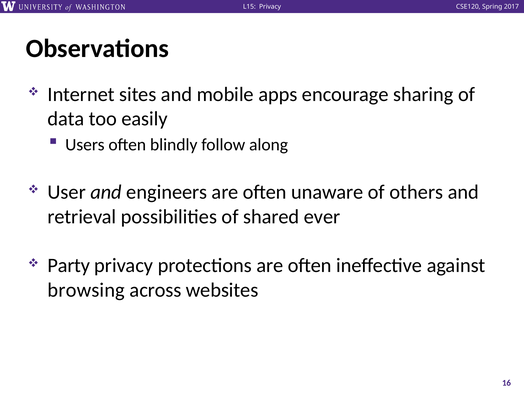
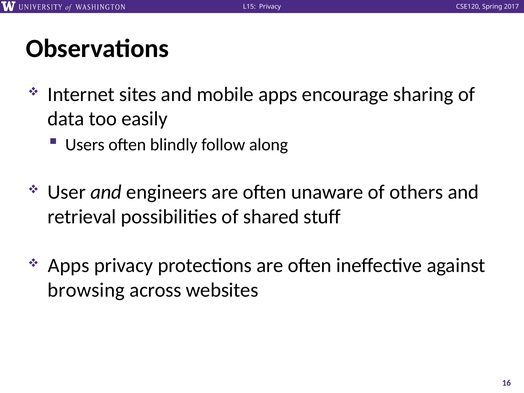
ever: ever -> stuff
Party at (69, 266): Party -> Apps
